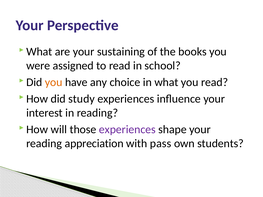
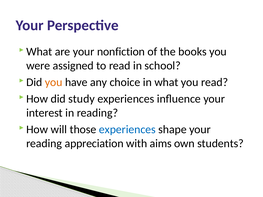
sustaining: sustaining -> nonfiction
experiences at (127, 130) colour: purple -> blue
pass: pass -> aims
